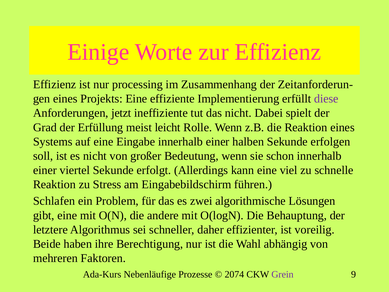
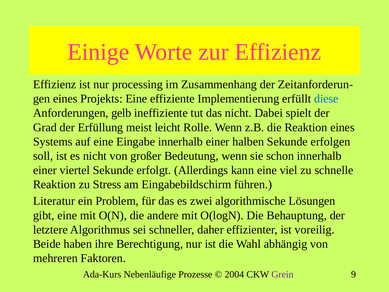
diese colour: purple -> blue
jetzt: jetzt -> gelb
Schlafen: Schlafen -> Literatur
2074: 2074 -> 2004
